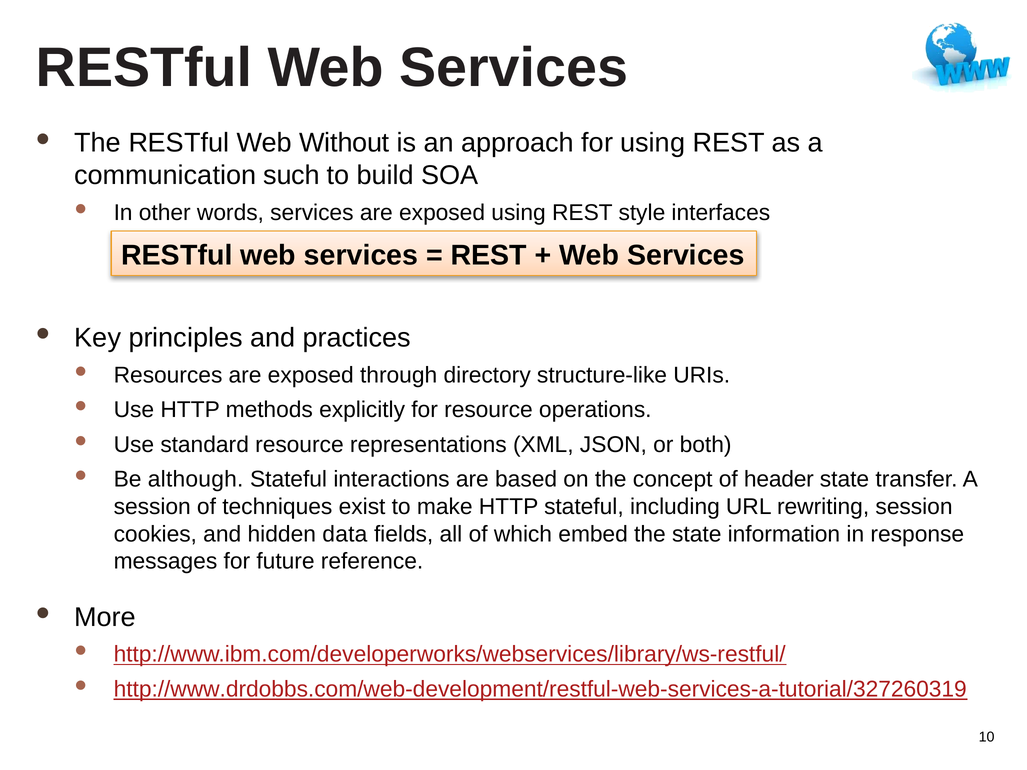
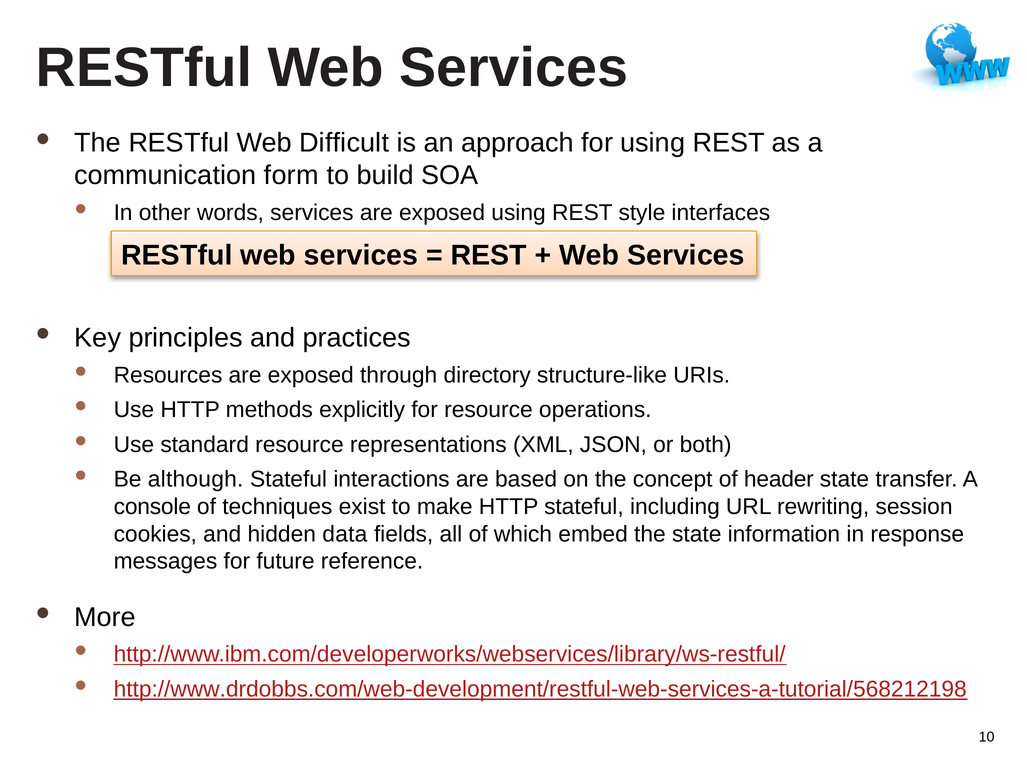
Without: Without -> Difficult
such: such -> form
session at (152, 507): session -> console
http://www.drdobbs.com/web-development/restful-web-services-a-tutorial/327260319: http://www.drdobbs.com/web-development/restful-web-services-a-tutorial/327260319 -> http://www.drdobbs.com/web-development/restful-web-services-a-tutorial/568212198
